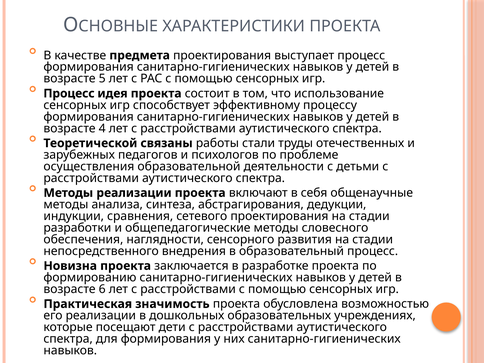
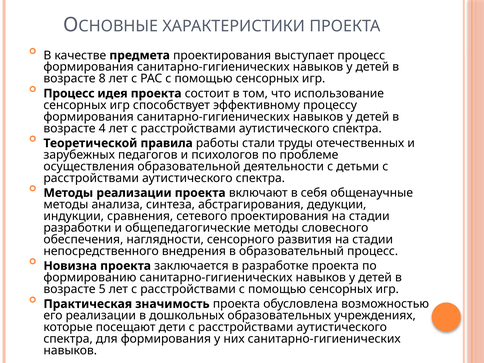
5: 5 -> 8
связаны: связаны -> правила
6: 6 -> 5
